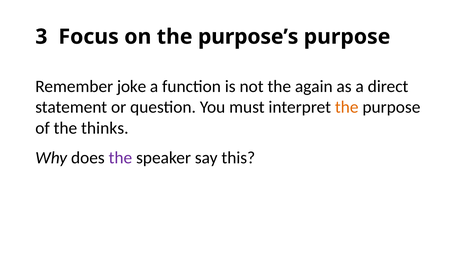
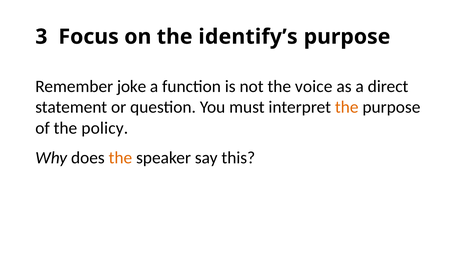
purpose’s: purpose’s -> identify’s
again: again -> voice
thinks: thinks -> policy
the at (120, 158) colour: purple -> orange
